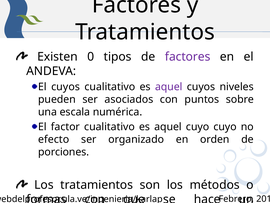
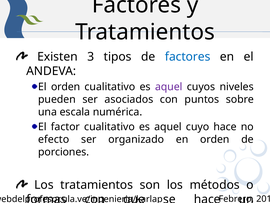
0: 0 -> 3
factores at (188, 57) colour: purple -> blue
El cuyos: cuyos -> orden
cuyo cuyo: cuyo -> hace
